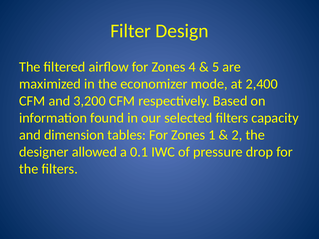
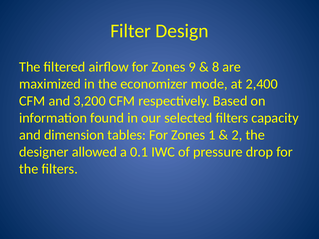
4: 4 -> 9
5: 5 -> 8
